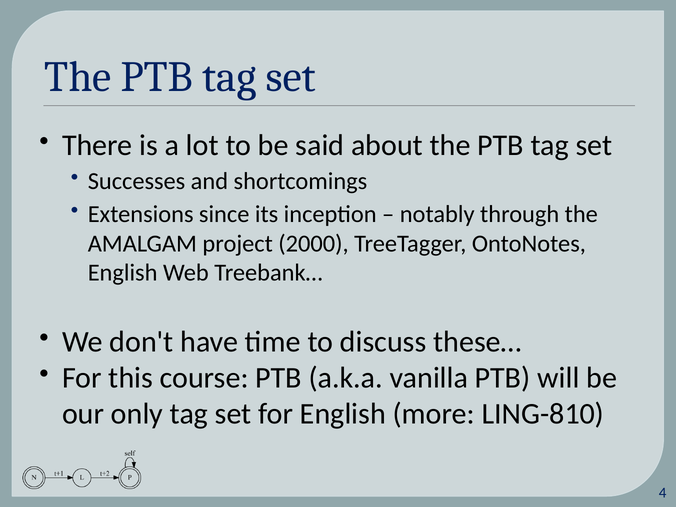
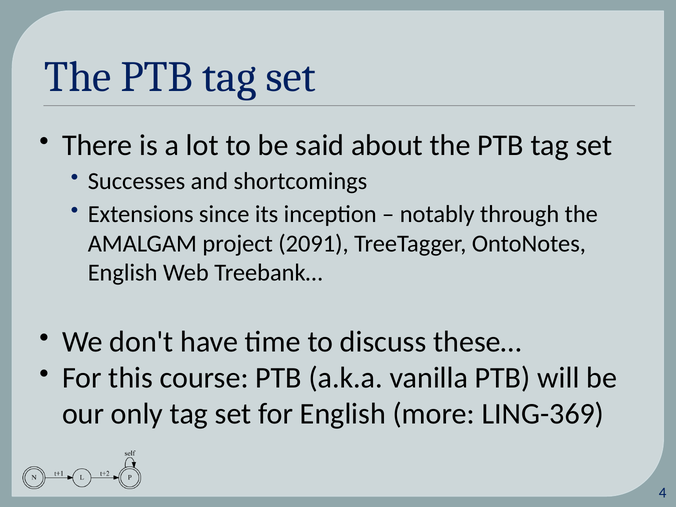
2000: 2000 -> 2091
LING-810: LING-810 -> LING-369
